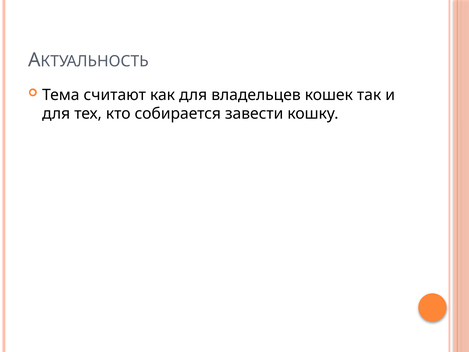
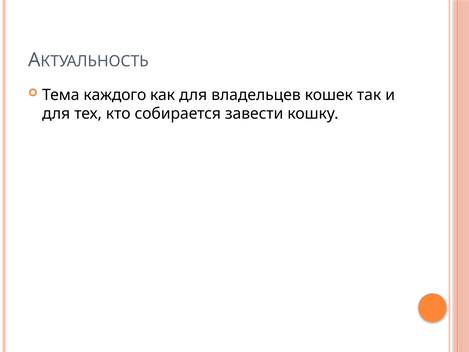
считают: считают -> каждого
